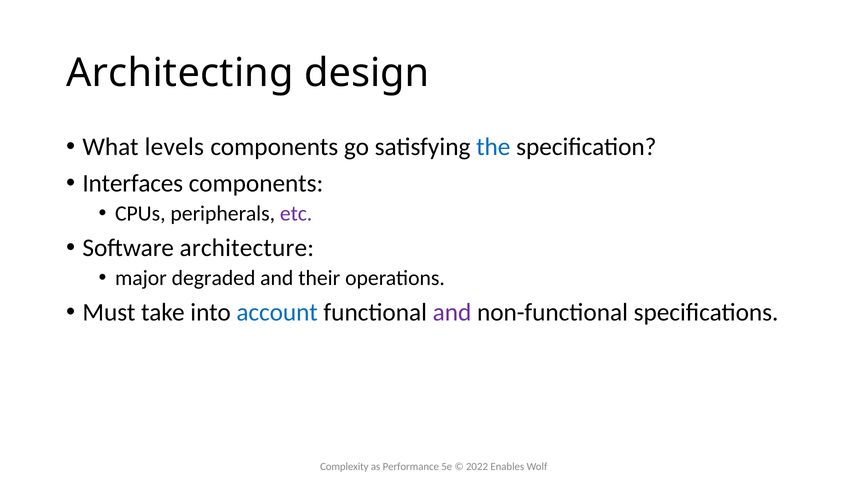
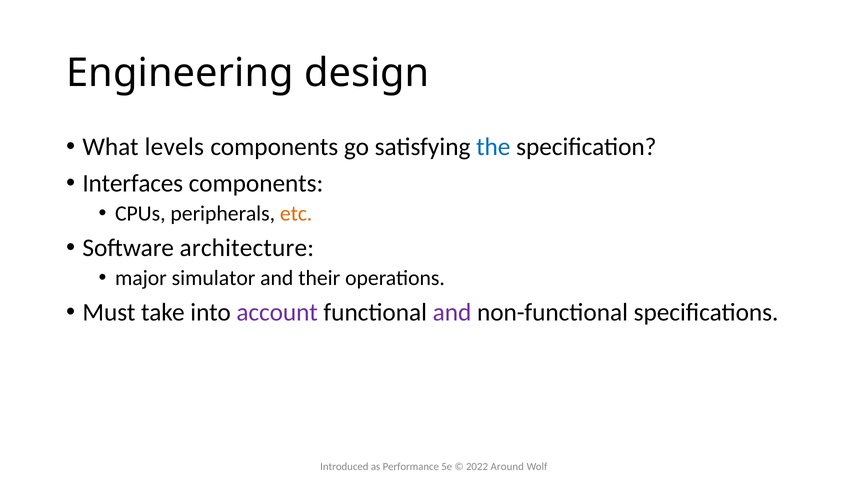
Architecting: Architecting -> Engineering
etc colour: purple -> orange
degraded: degraded -> simulator
account colour: blue -> purple
Complexity: Complexity -> Introduced
Enables: Enables -> Around
